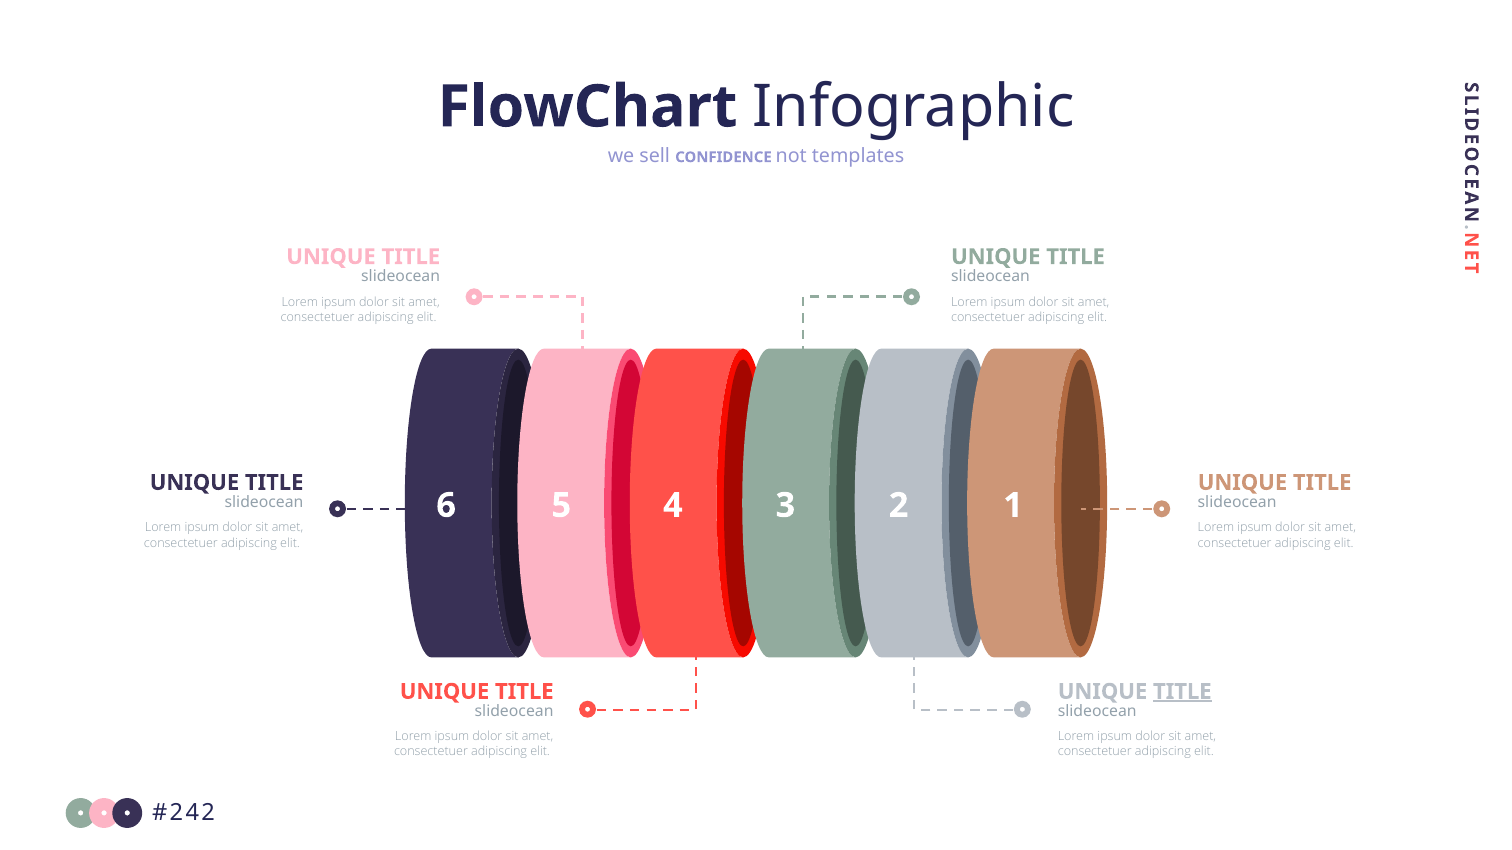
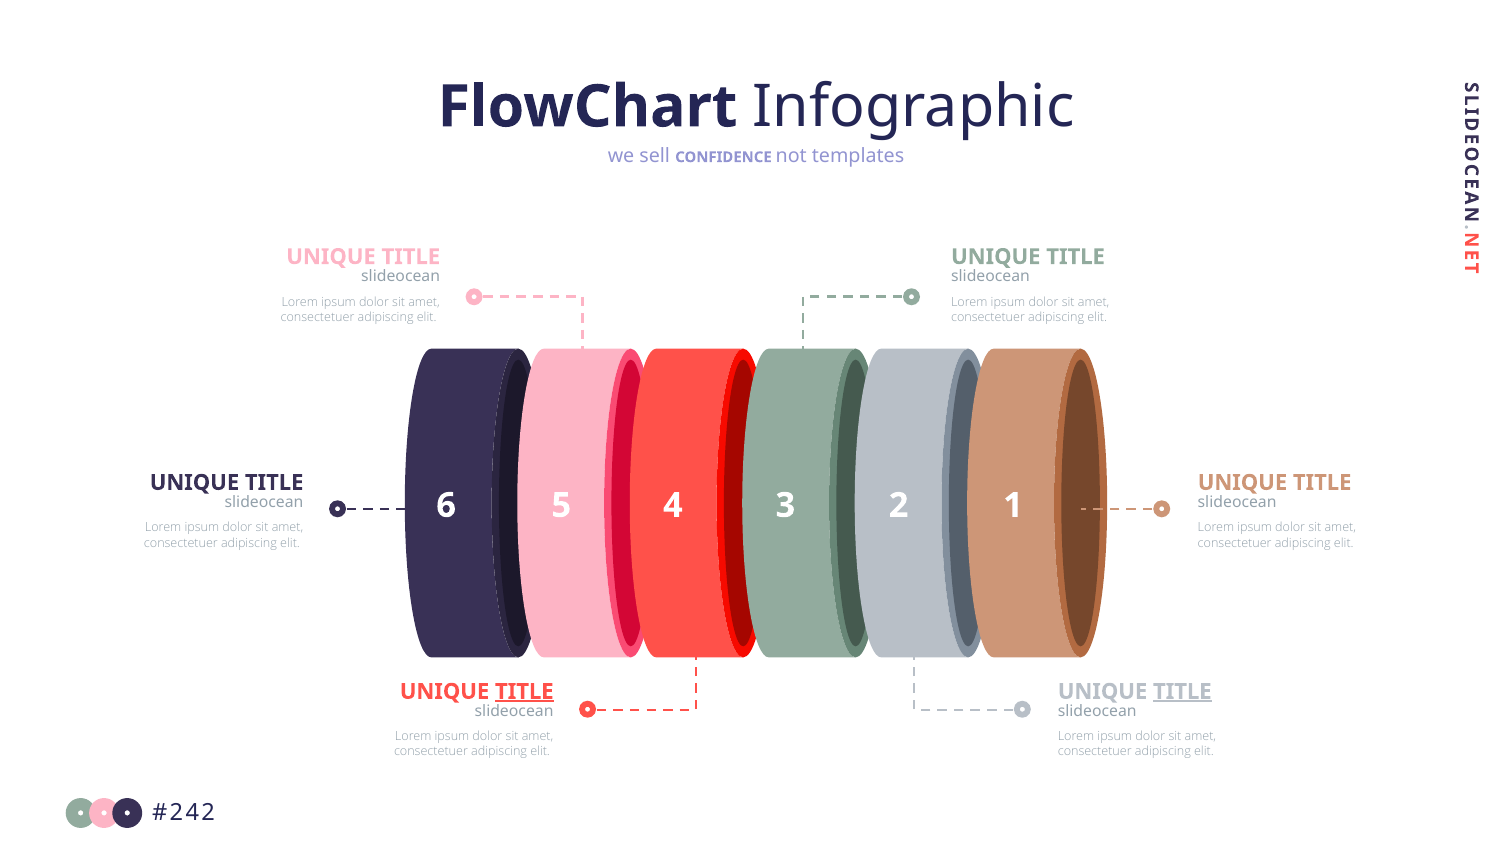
TITLE at (524, 692) underline: none -> present
